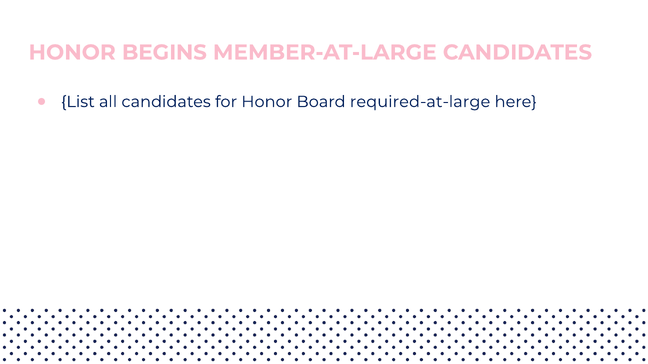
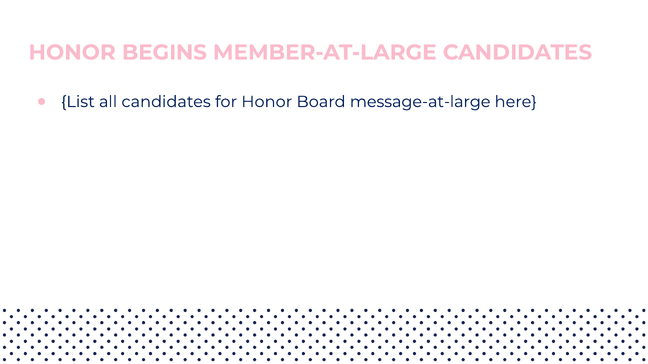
required-at-large: required-at-large -> message-at-large
